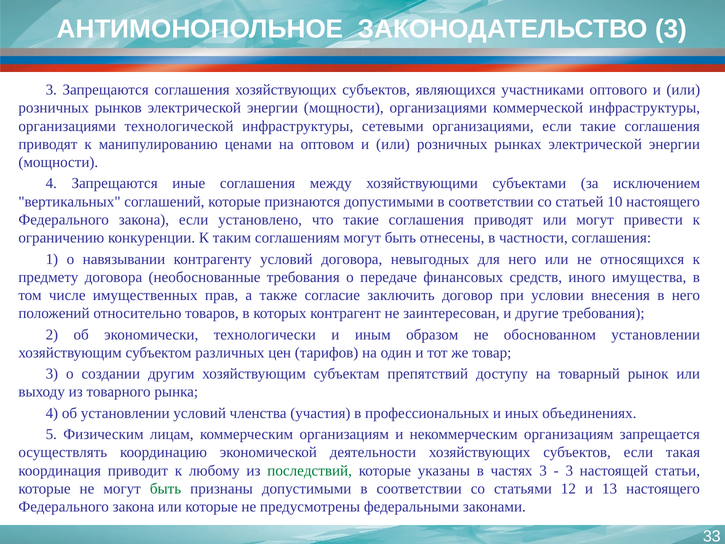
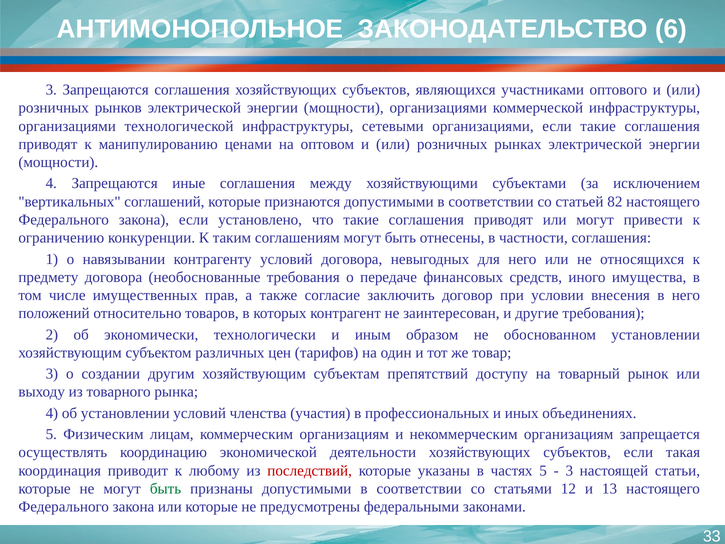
ЗАКОНОДАТЕЛЬСТВО 3: 3 -> 6
10: 10 -> 82
последствий colour: green -> red
частях 3: 3 -> 5
